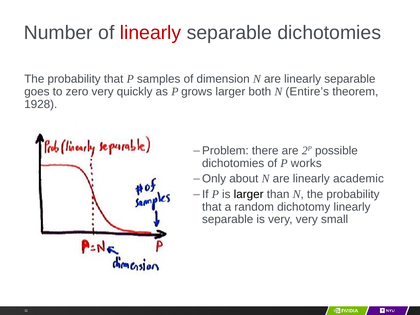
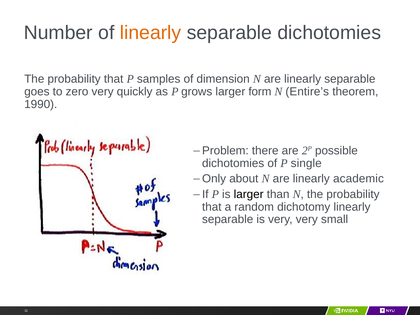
linearly at (151, 33) colour: red -> orange
both: both -> form
1928: 1928 -> 1990
works: works -> single
